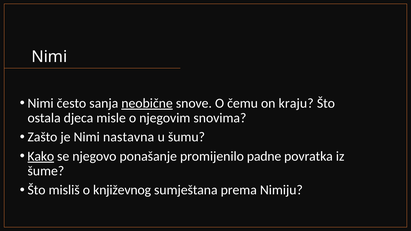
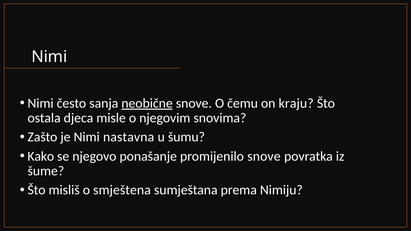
Kako underline: present -> none
promijenilo padne: padne -> snove
književnog: književnog -> smještena
